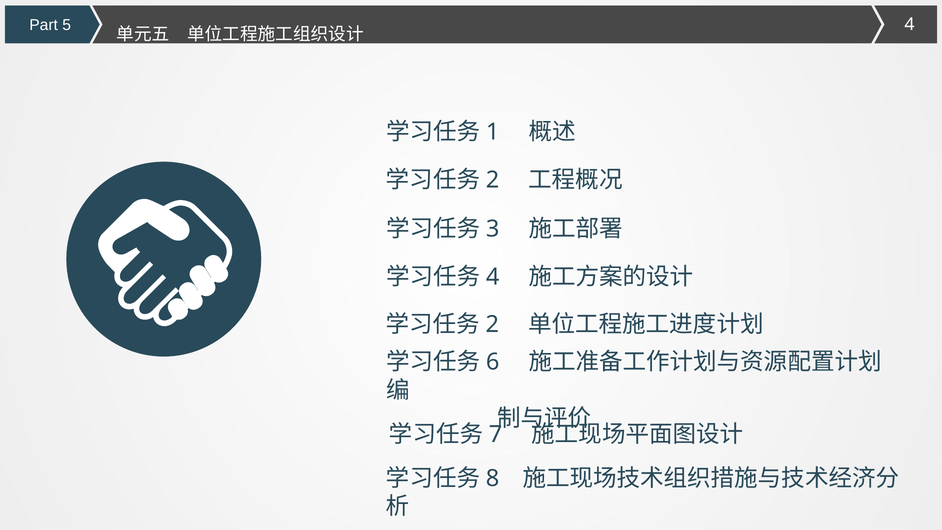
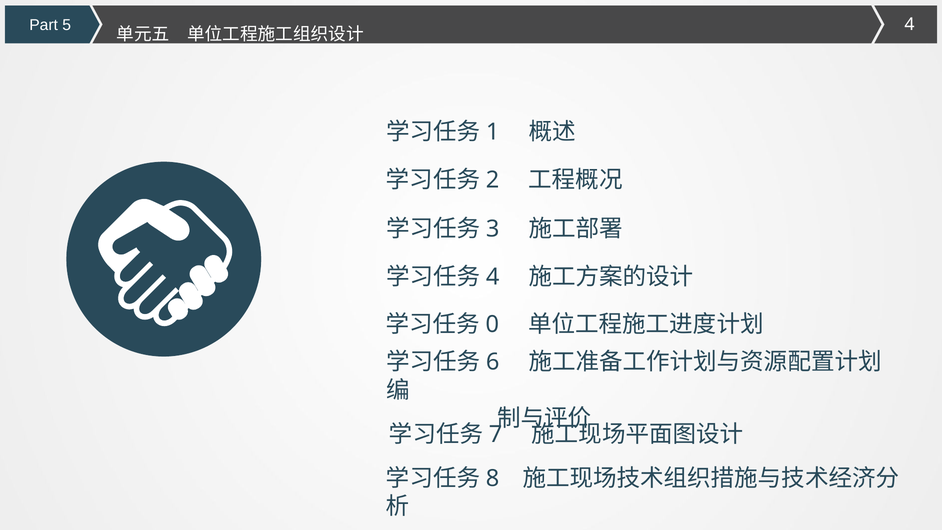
2 at (492, 324): 2 -> 0
